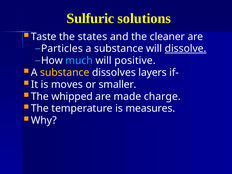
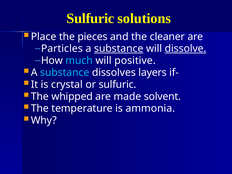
Taste: Taste -> Place
states: states -> pieces
substance at (119, 49) underline: none -> present
substance at (65, 73) colour: yellow -> light blue
moves: moves -> crystal
or smaller: smaller -> sulfuric
charge: charge -> solvent
measures: measures -> ammonia
